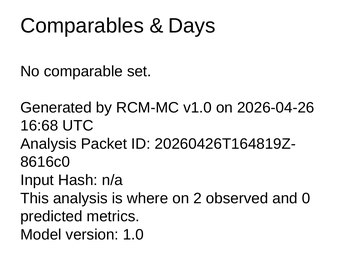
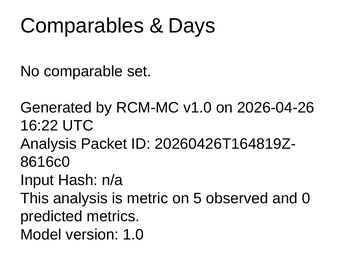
16:68: 16:68 -> 16:22
where: where -> metric
2: 2 -> 5
